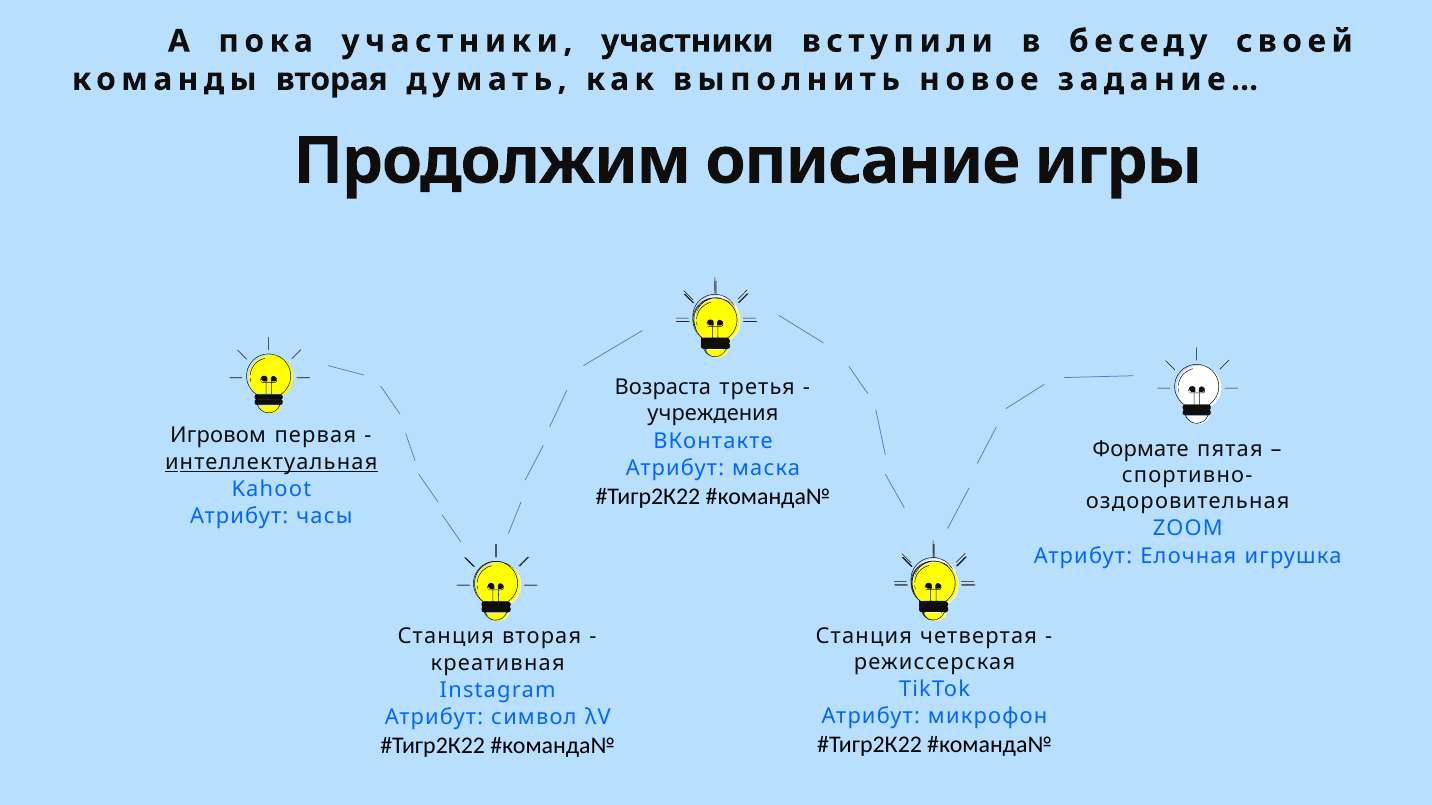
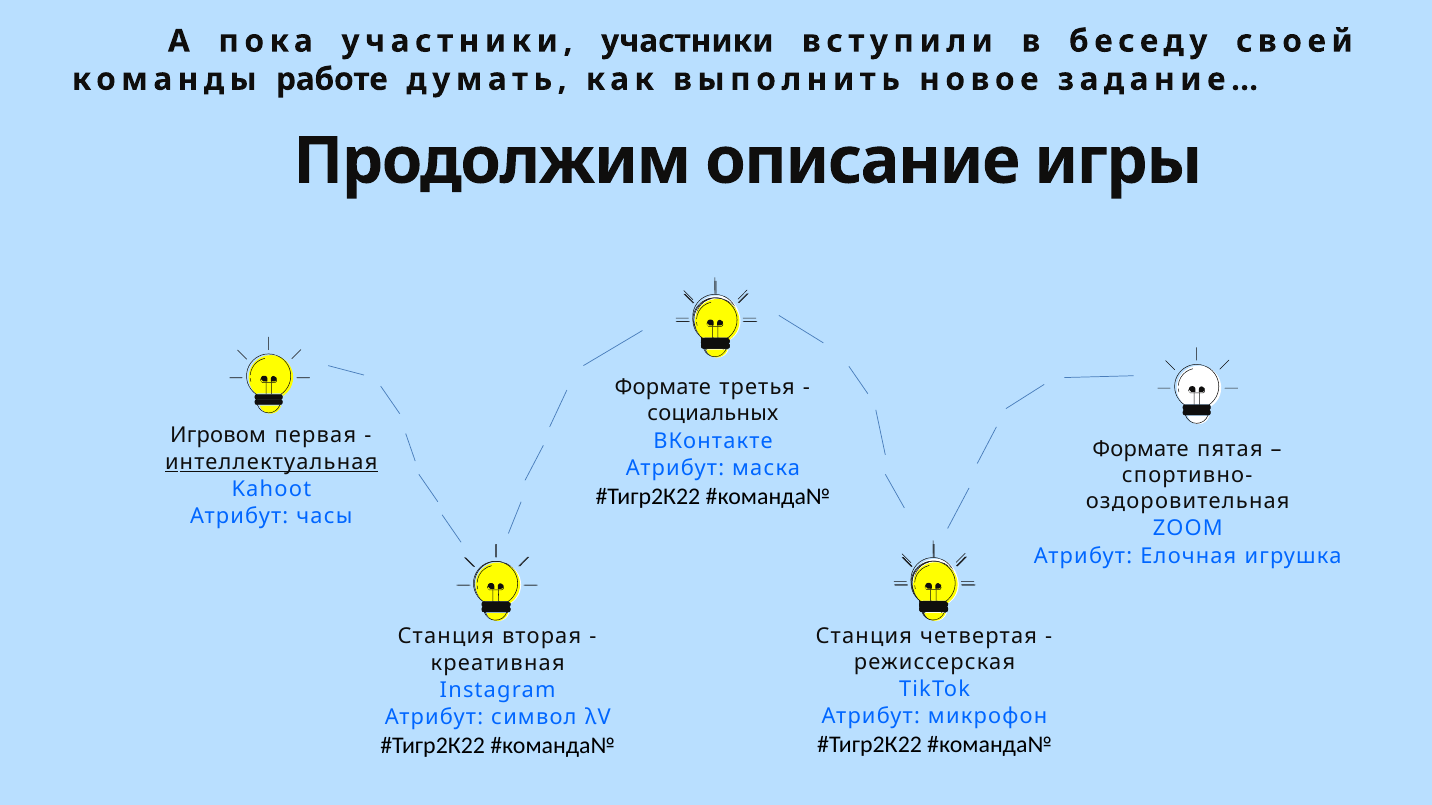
команды вторая: вторая -> работе
Возраста at (663, 388): Возраста -> Формате
учреждения: учреждения -> социальных
